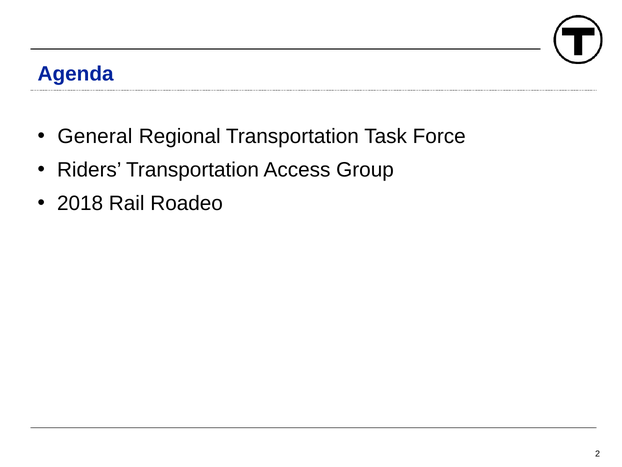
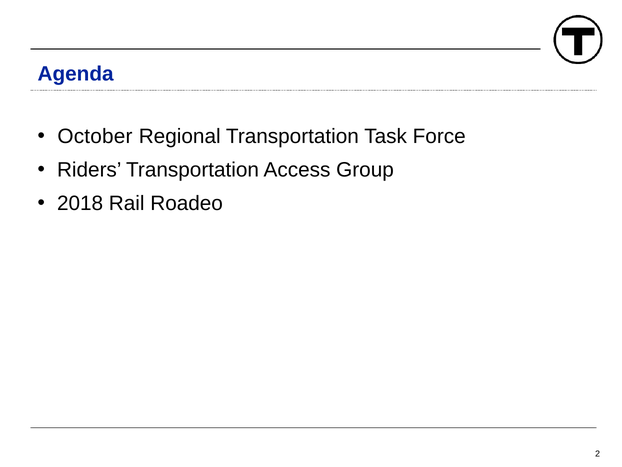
General: General -> October
